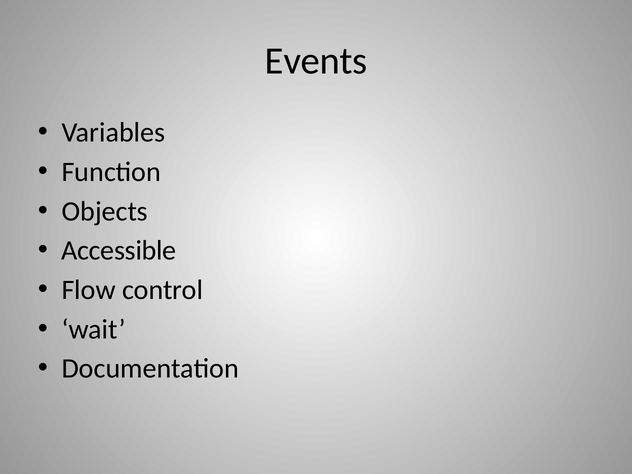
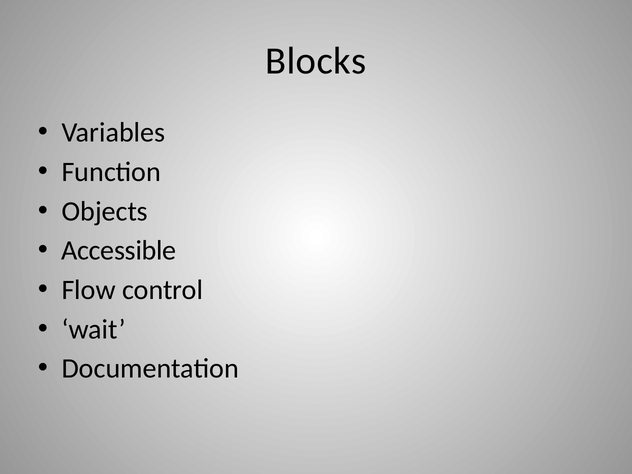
Events: Events -> Blocks
